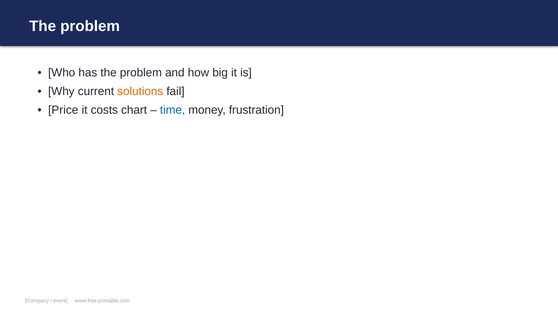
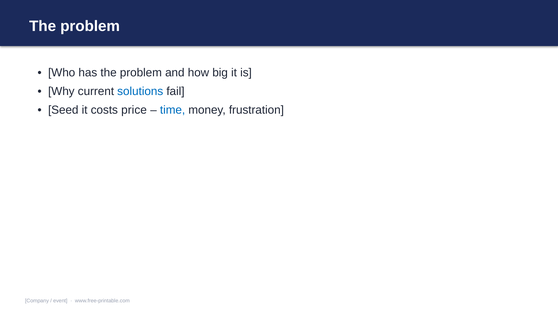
solutions colour: orange -> blue
Price: Price -> Seed
chart: chart -> price
